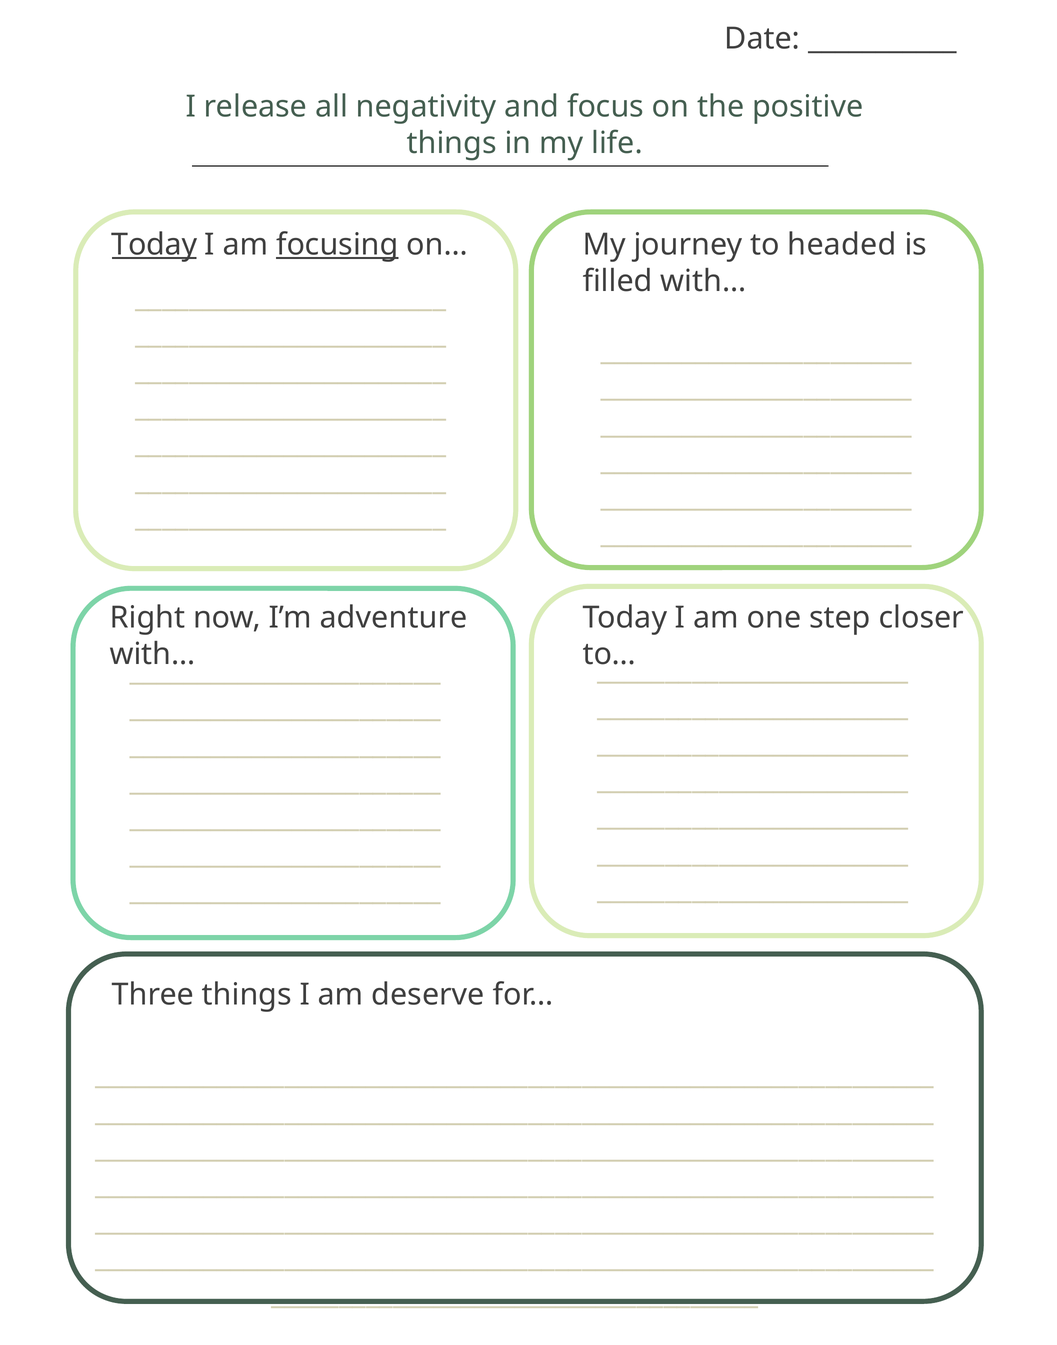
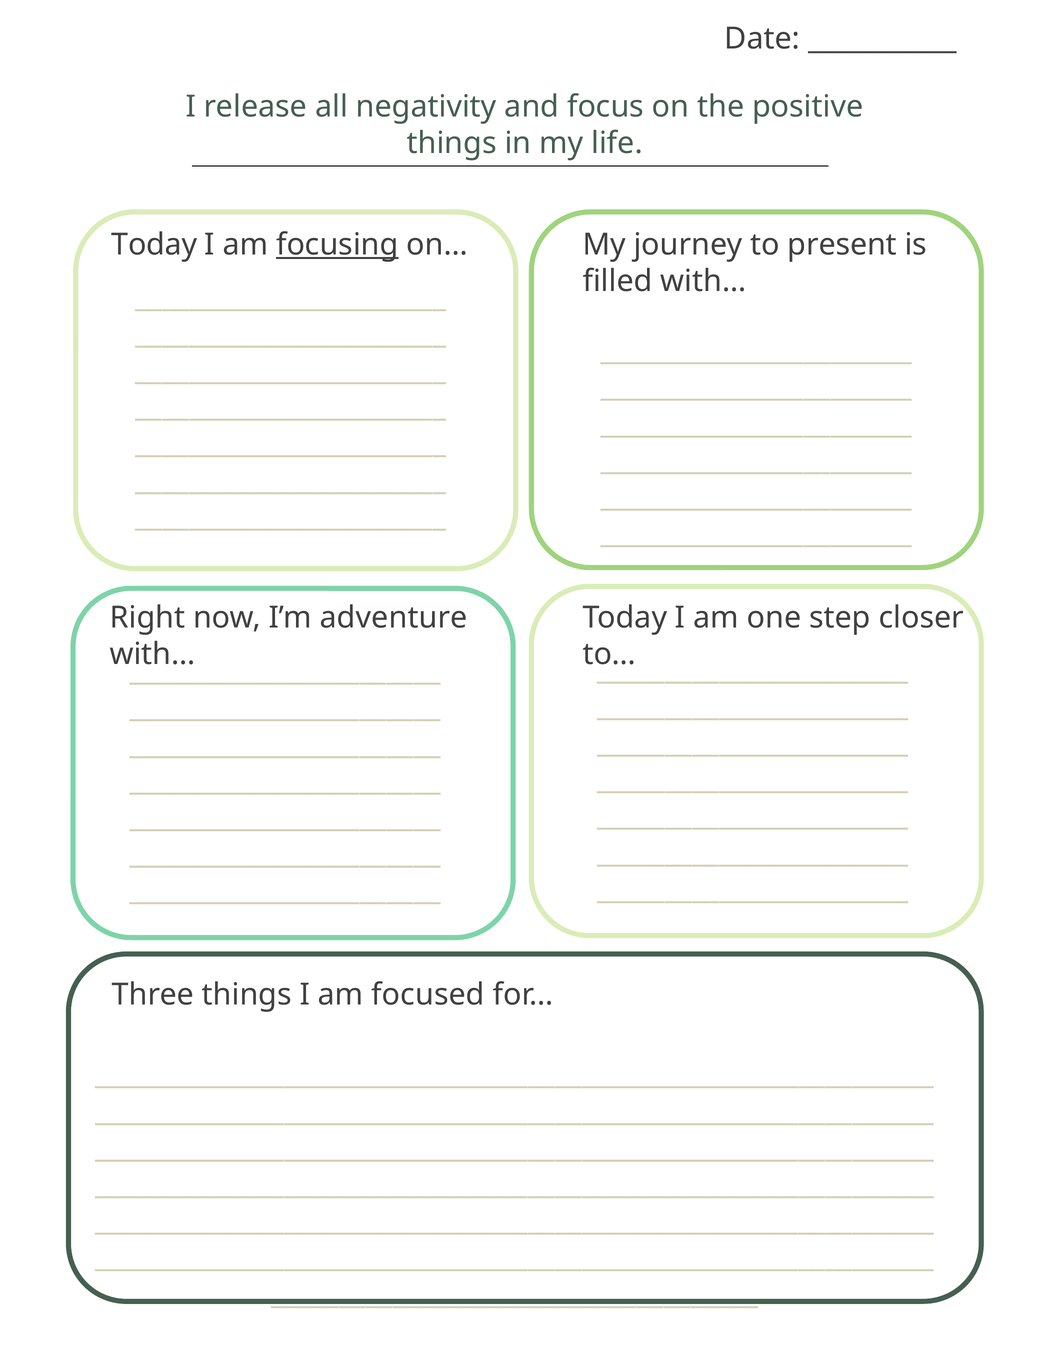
Today at (154, 245) underline: present -> none
headed: headed -> present
deserve: deserve -> focused
